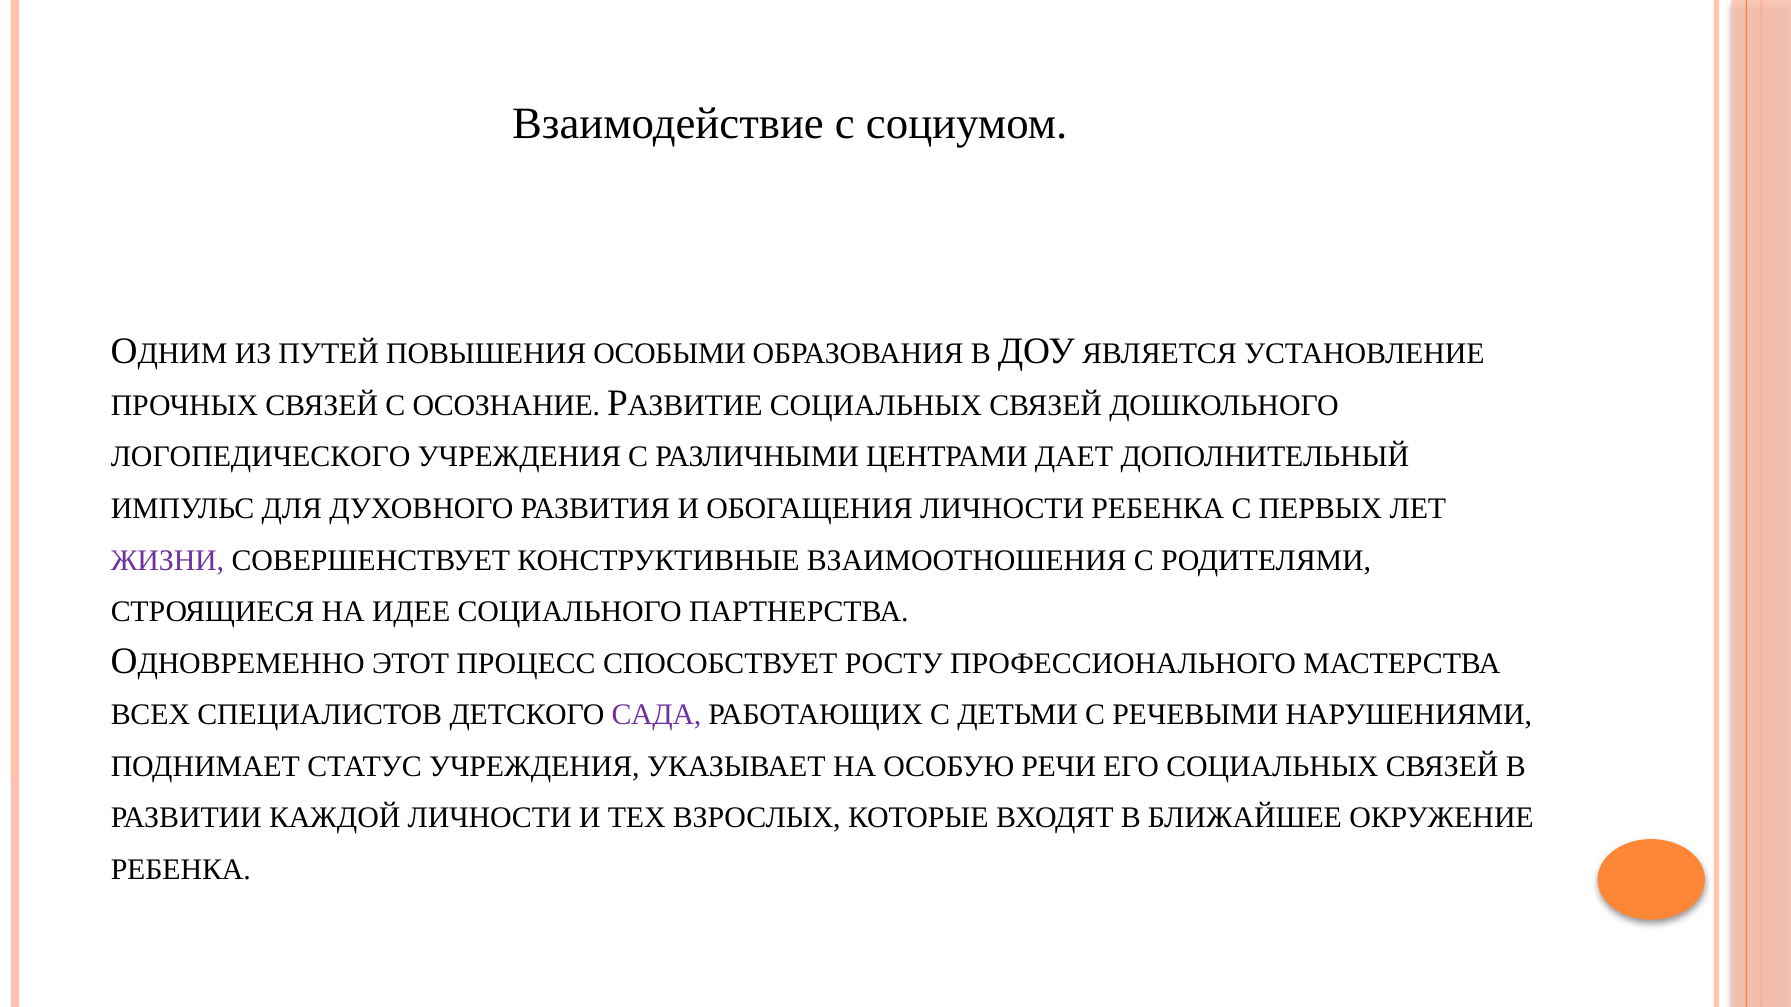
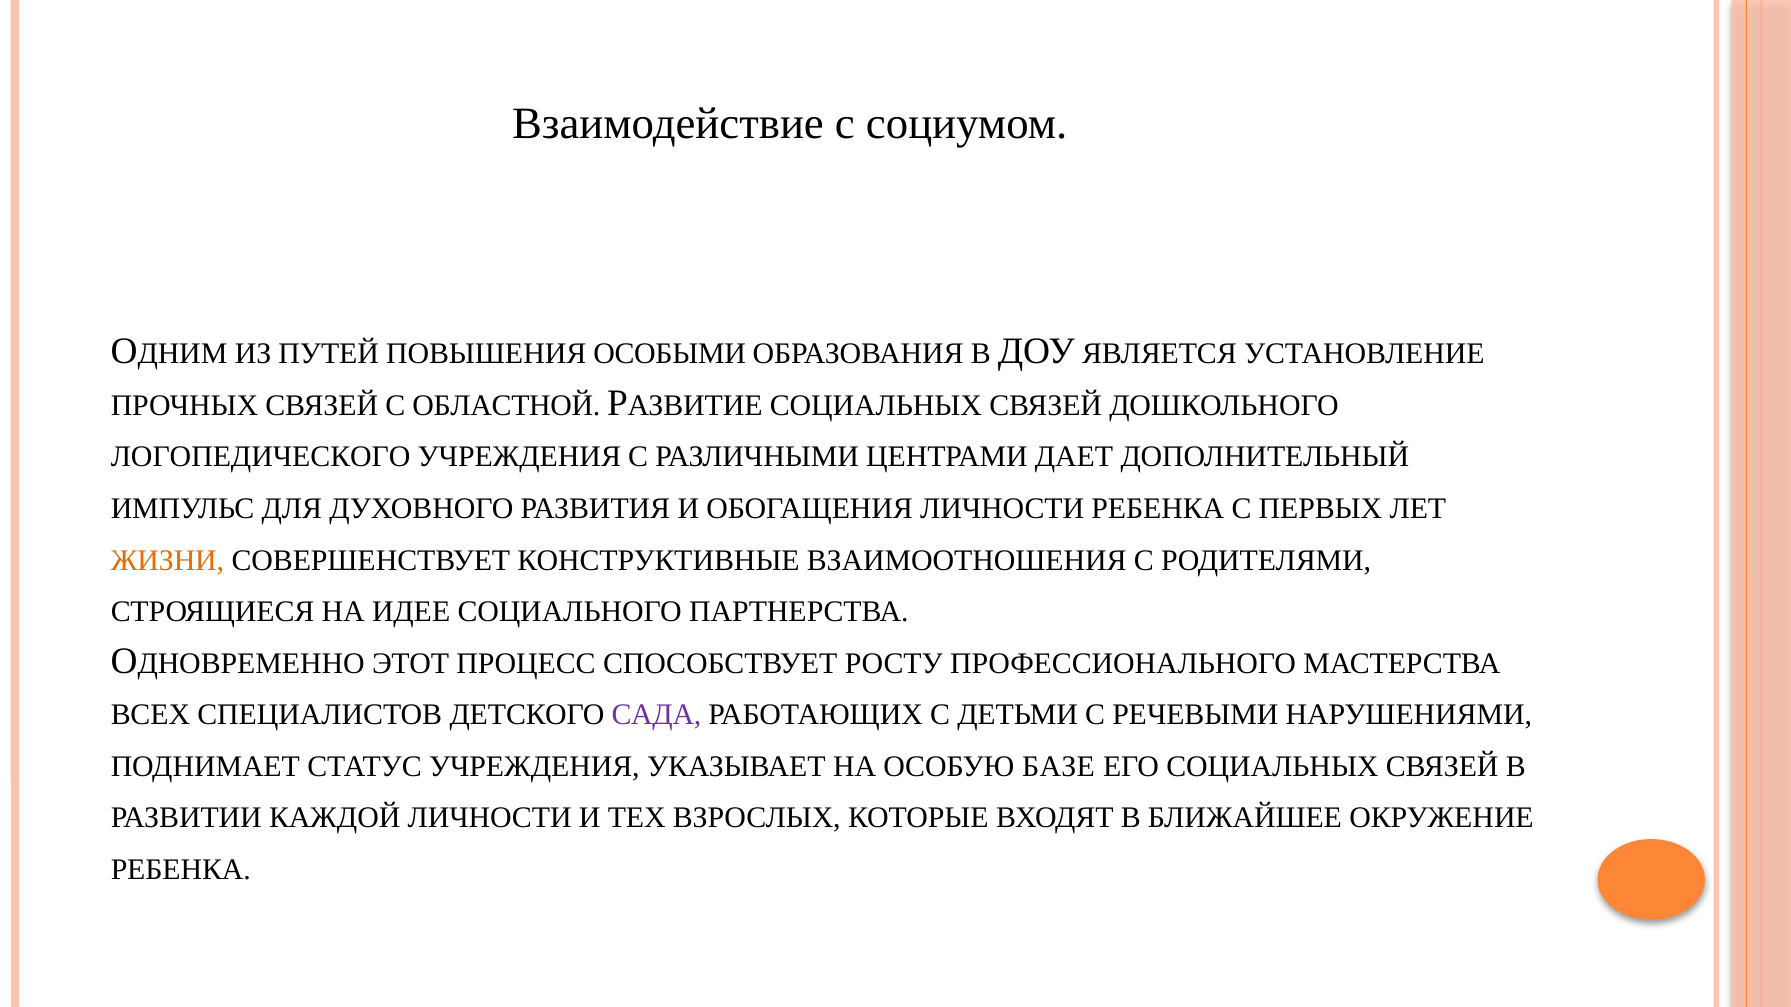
ОСОЗНАНИЕ: ОСОЗНАНИЕ -> ОБЛАСТНОЙ
ЖИЗНИ colour: purple -> orange
РЕЧИ: РЕЧИ -> БАЗЕ
